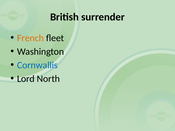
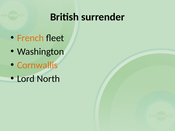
Cornwallis colour: blue -> orange
